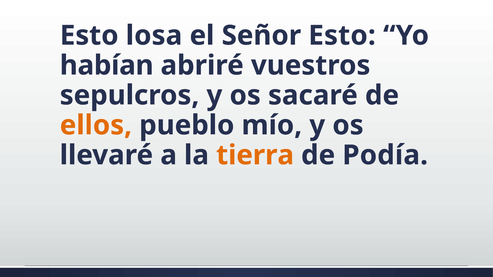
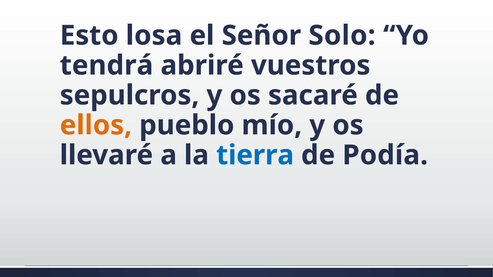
Señor Esto: Esto -> Solo
habían: habían -> tendrá
tierra colour: orange -> blue
